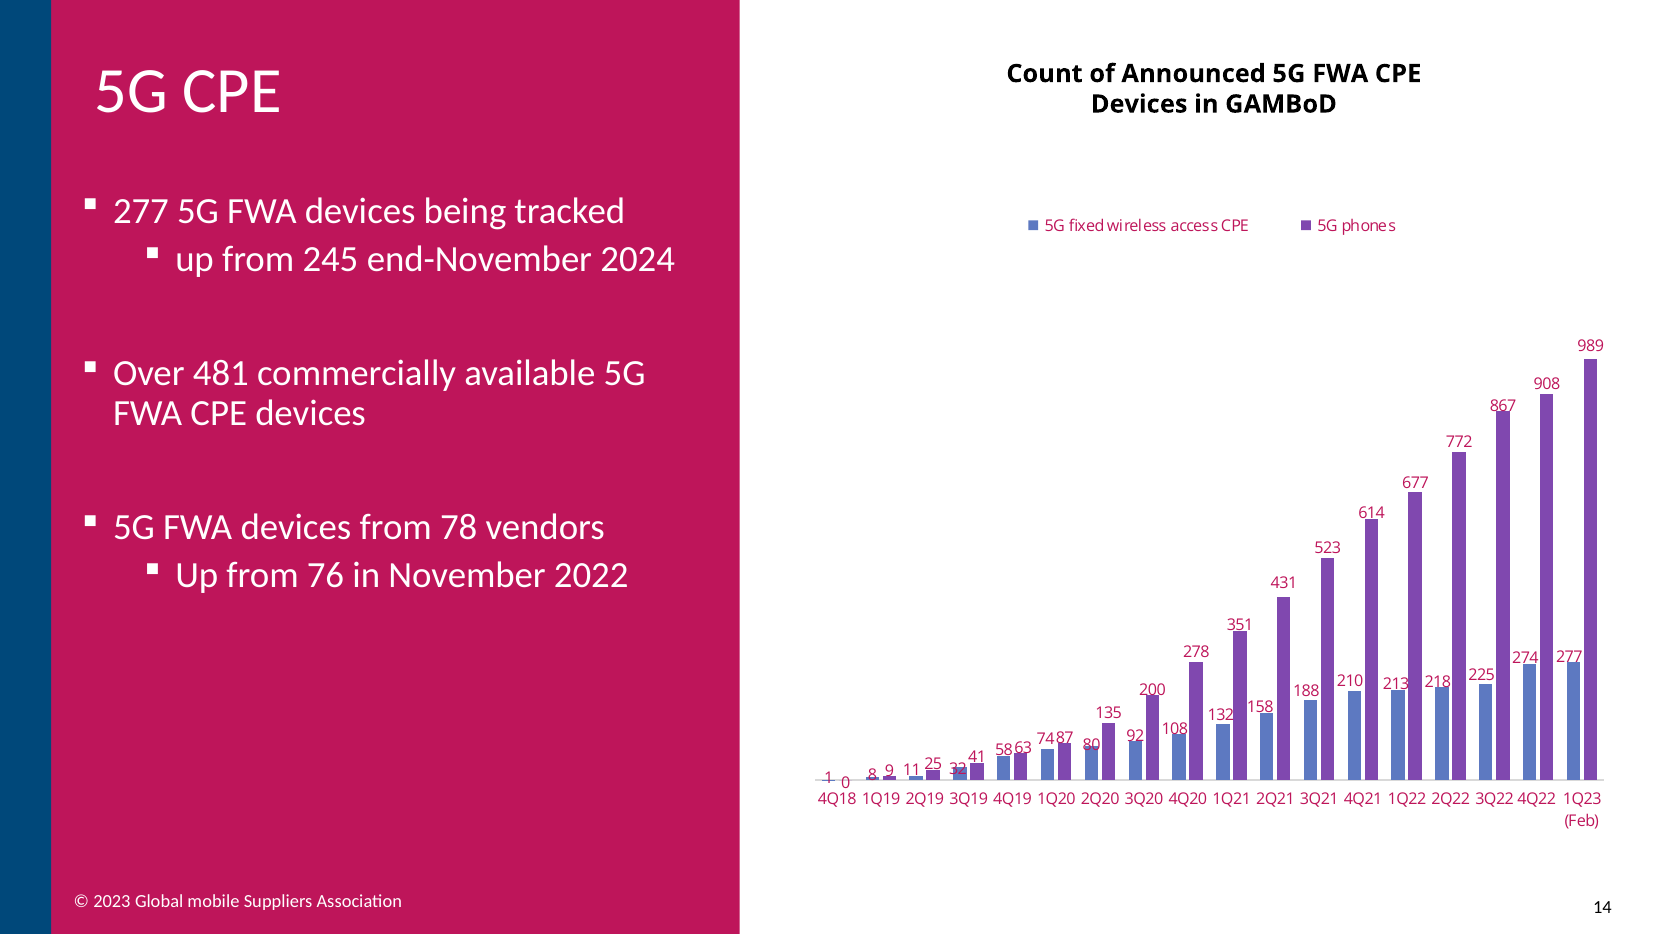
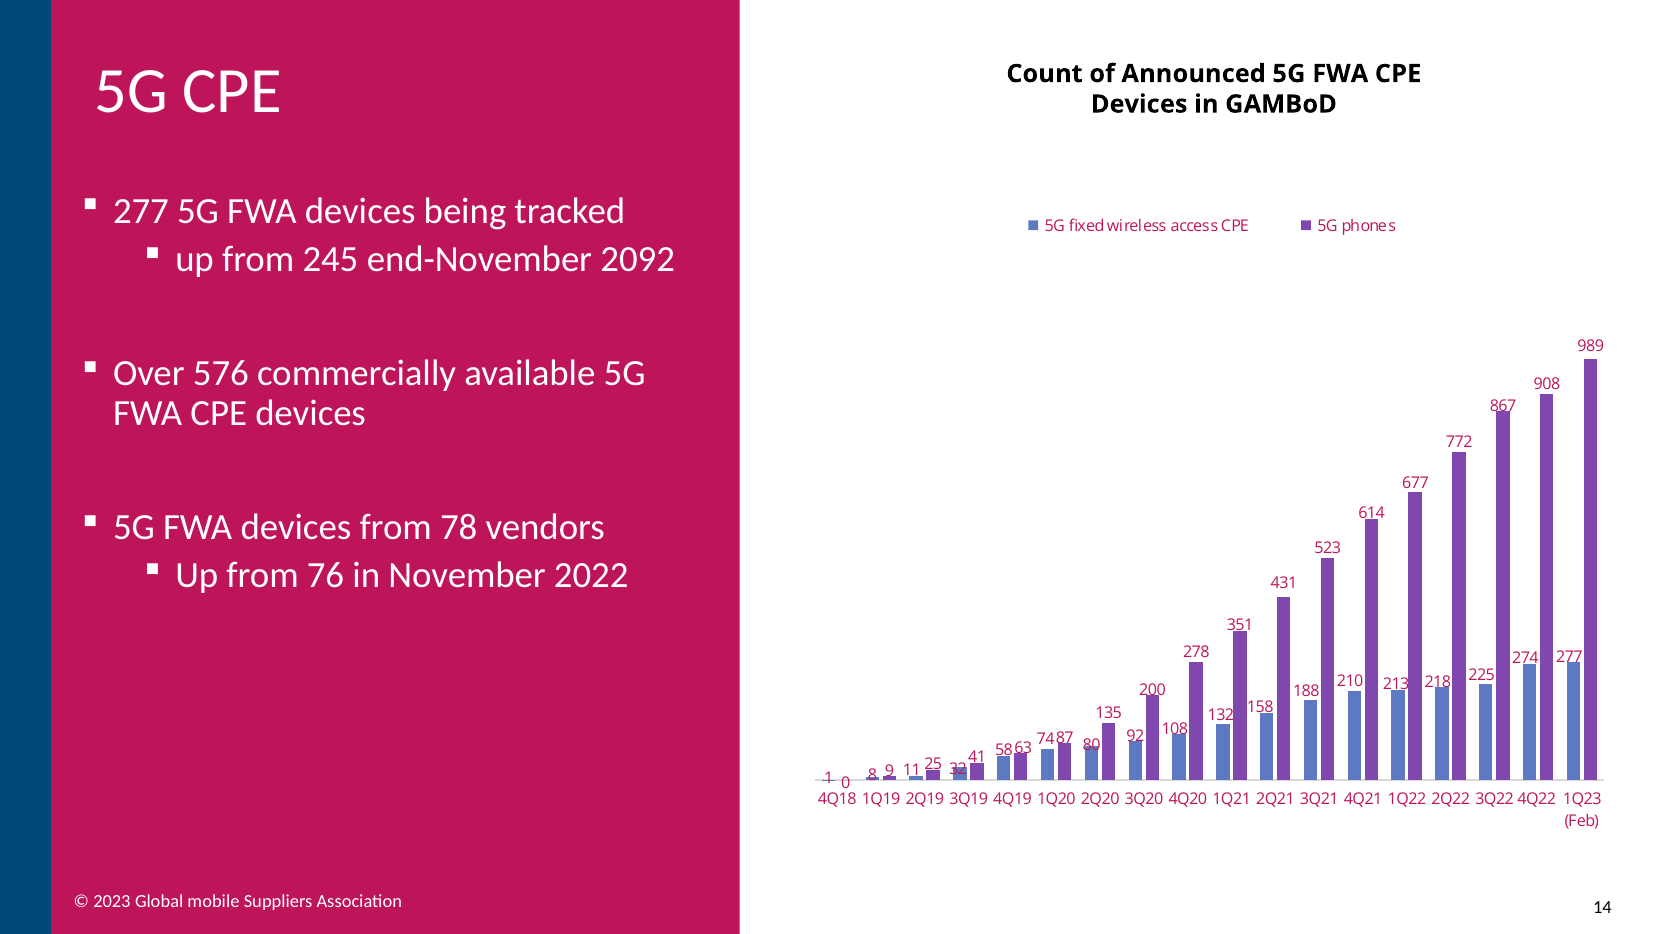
2024: 2024 -> 2092
481: 481 -> 576
